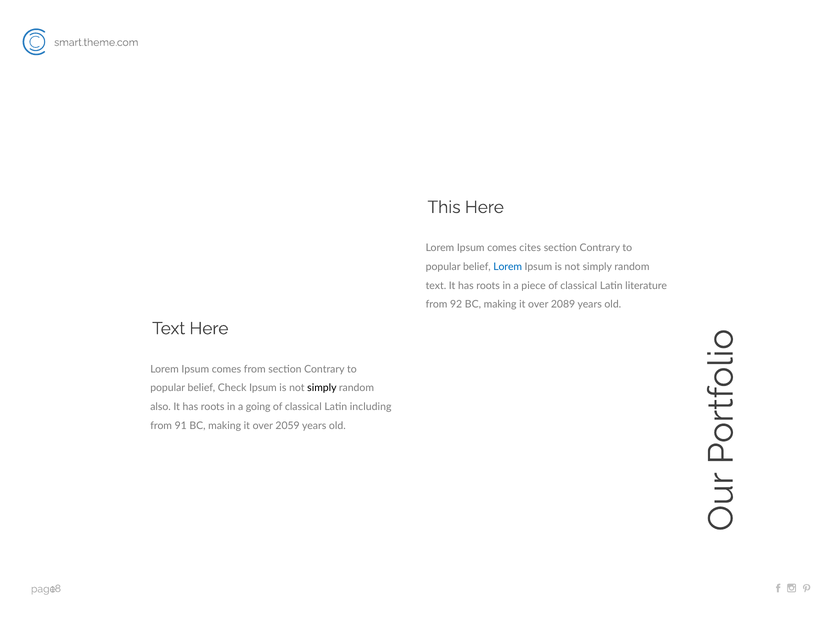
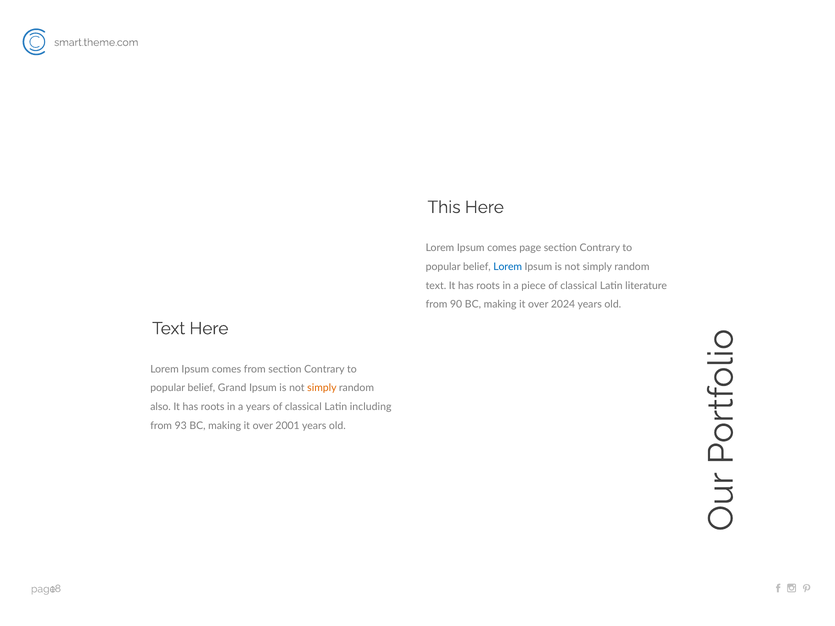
cites: cites -> page
92: 92 -> 90
2089: 2089 -> 2024
Check: Check -> Grand
simply at (322, 388) colour: black -> orange
a going: going -> years
91: 91 -> 93
2059: 2059 -> 2001
